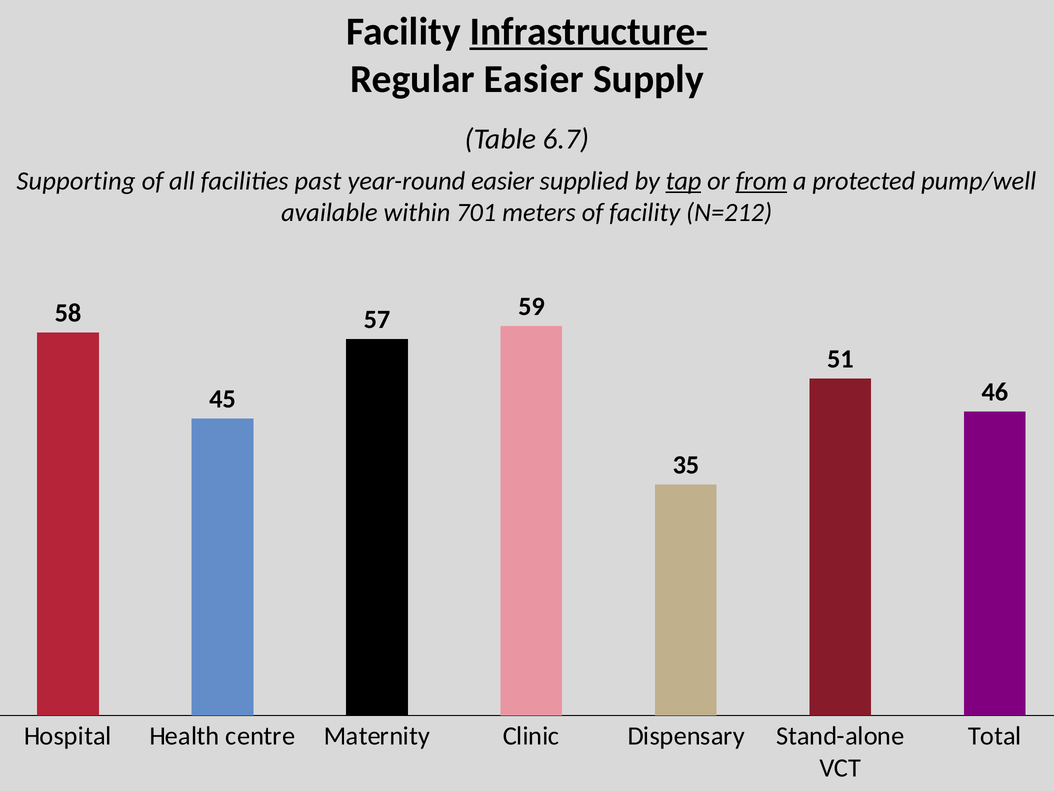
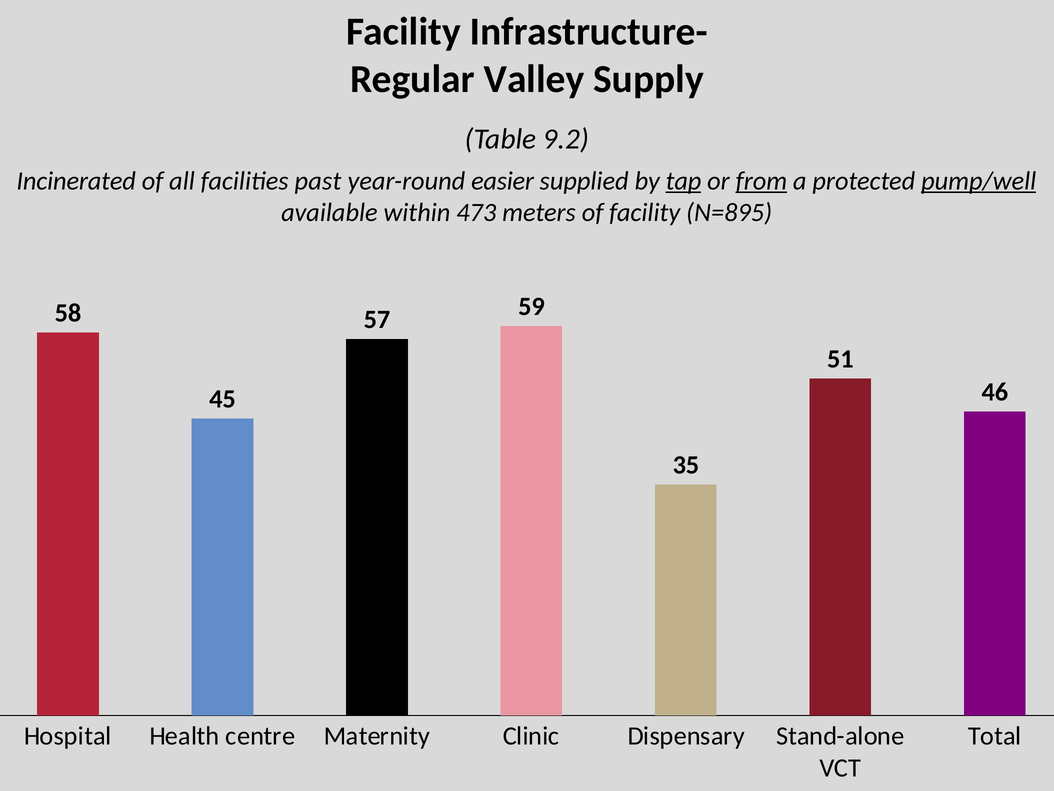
Infrastructure- underline: present -> none
Regular Easier: Easier -> Valley
6.7: 6.7 -> 9.2
Supporting: Supporting -> Incinerated
pump/well underline: none -> present
701: 701 -> 473
N=212: N=212 -> N=895
